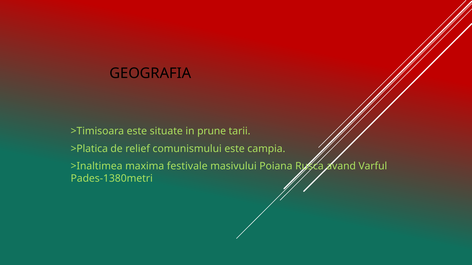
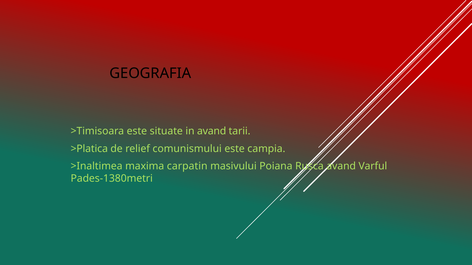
in prune: prune -> avand
festivale: festivale -> carpatin
